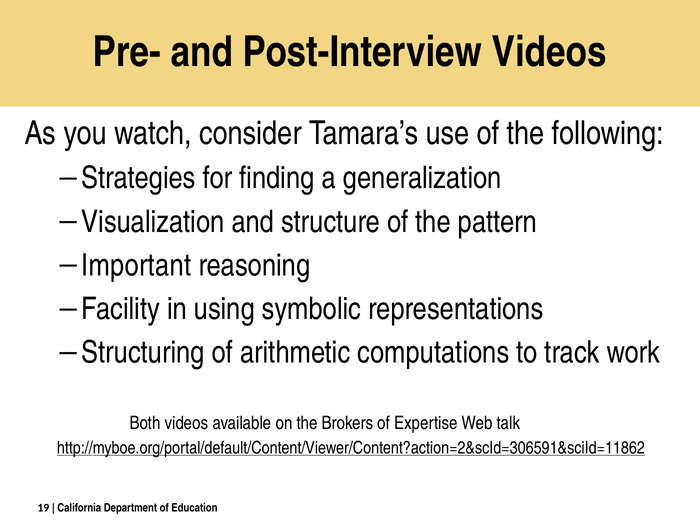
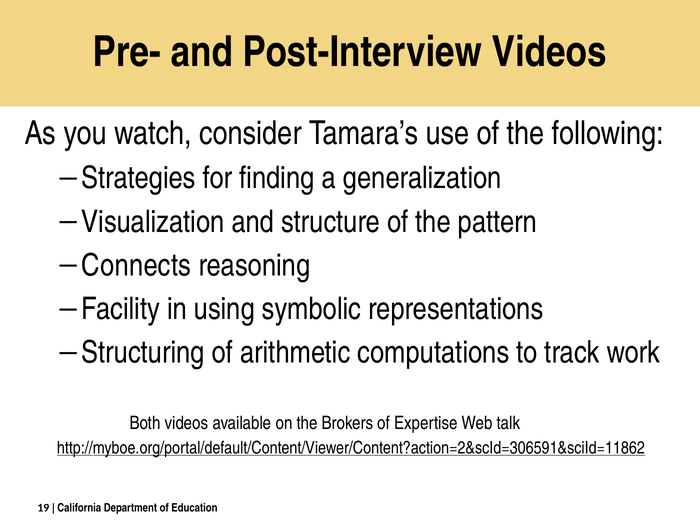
Important: Important -> Connects
